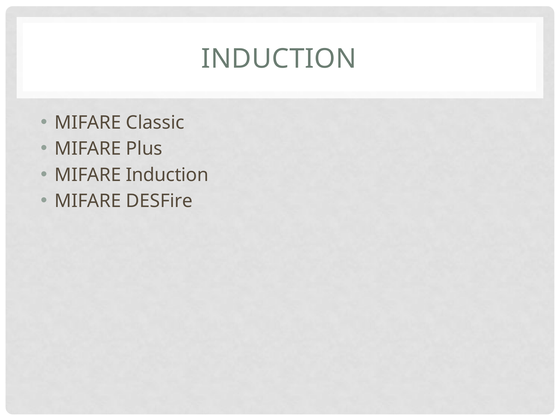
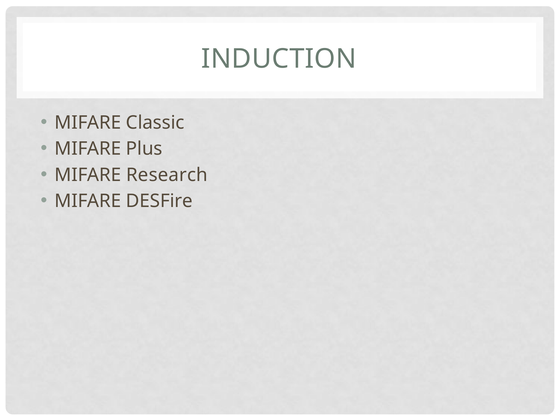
MIFARE Induction: Induction -> Research
